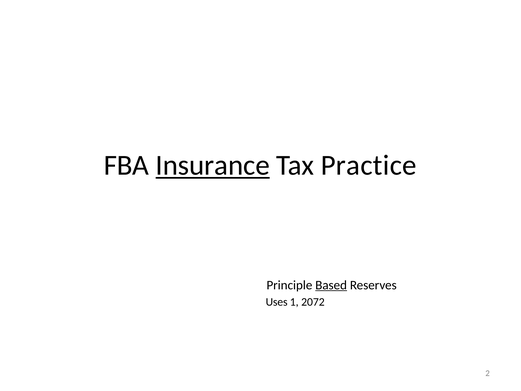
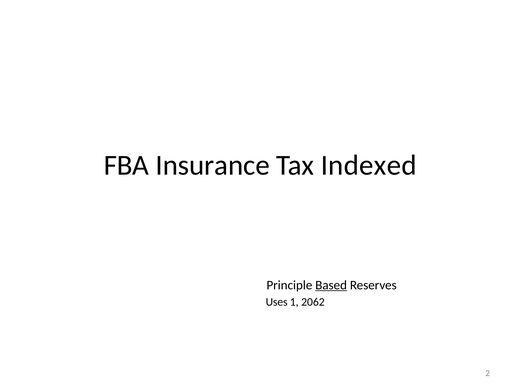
Insurance underline: present -> none
Practice: Practice -> Indexed
2072: 2072 -> 2062
